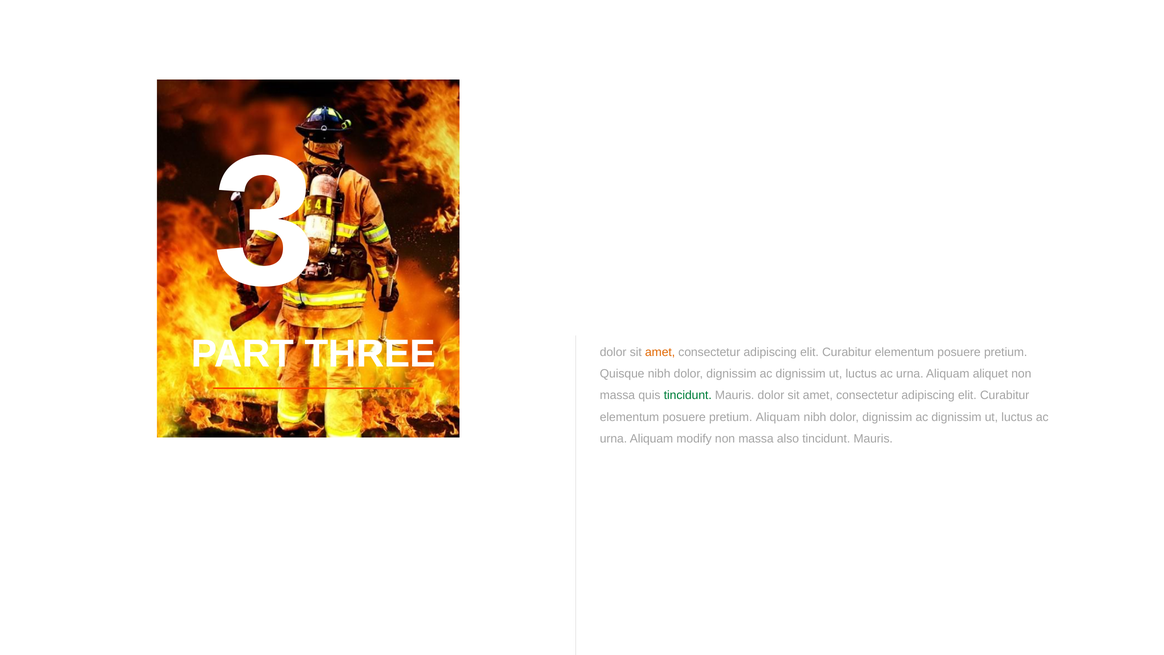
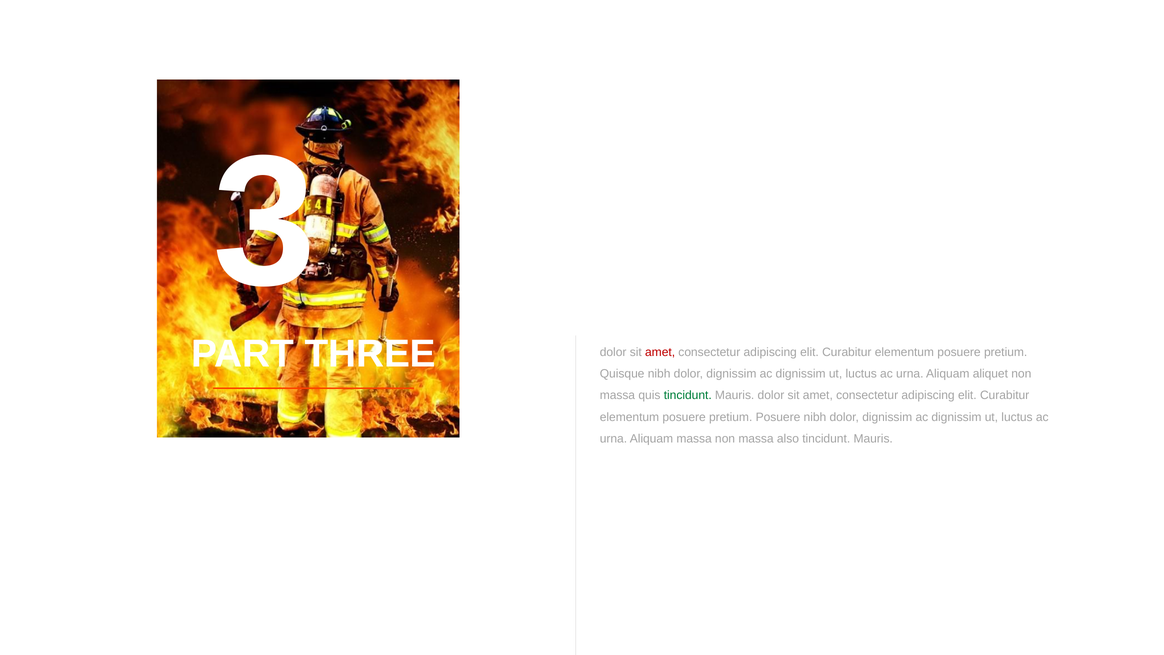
amet at (660, 352) colour: orange -> red
pretium Aliquam: Aliquam -> Posuere
Aliquam modify: modify -> massa
